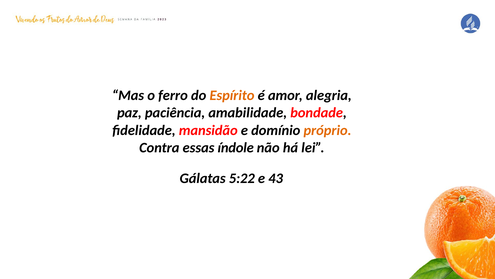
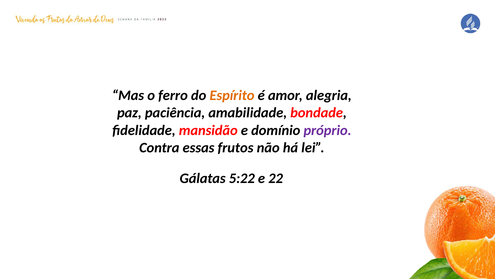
próprio colour: orange -> purple
índole: índole -> frutos
43: 43 -> 22
